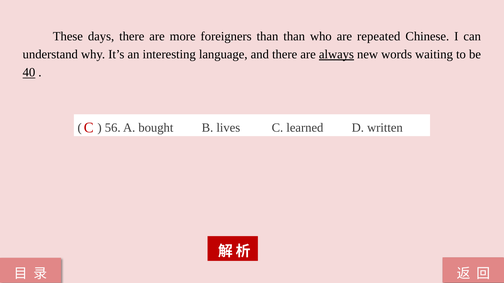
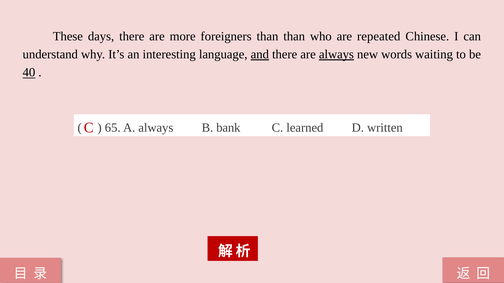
and underline: none -> present
56: 56 -> 65
A bought: bought -> always
lives: lives -> bank
